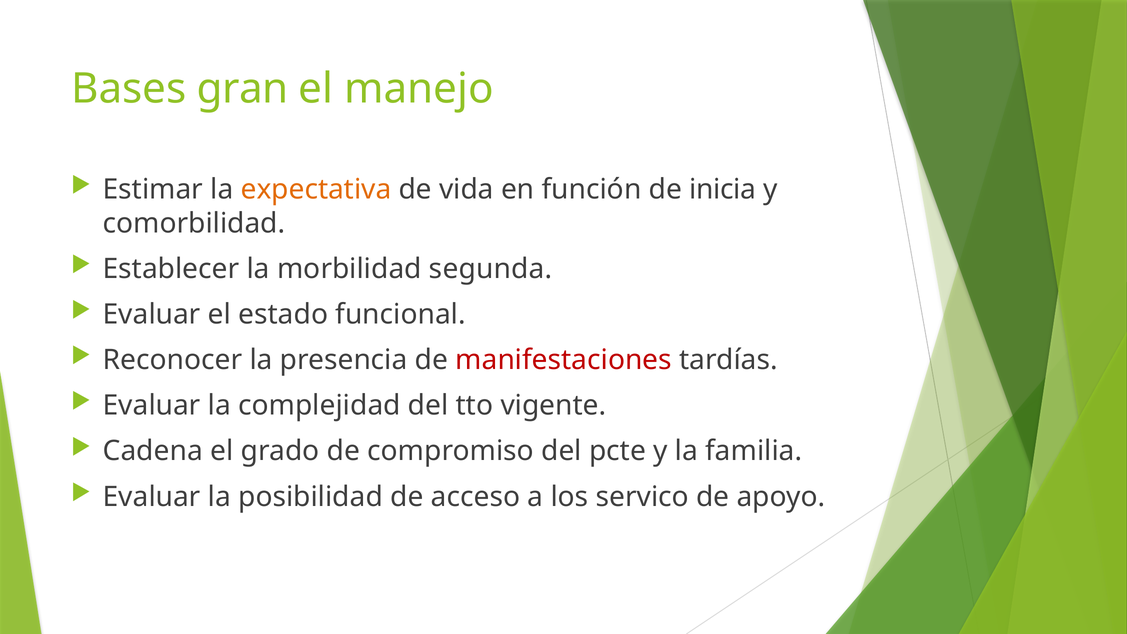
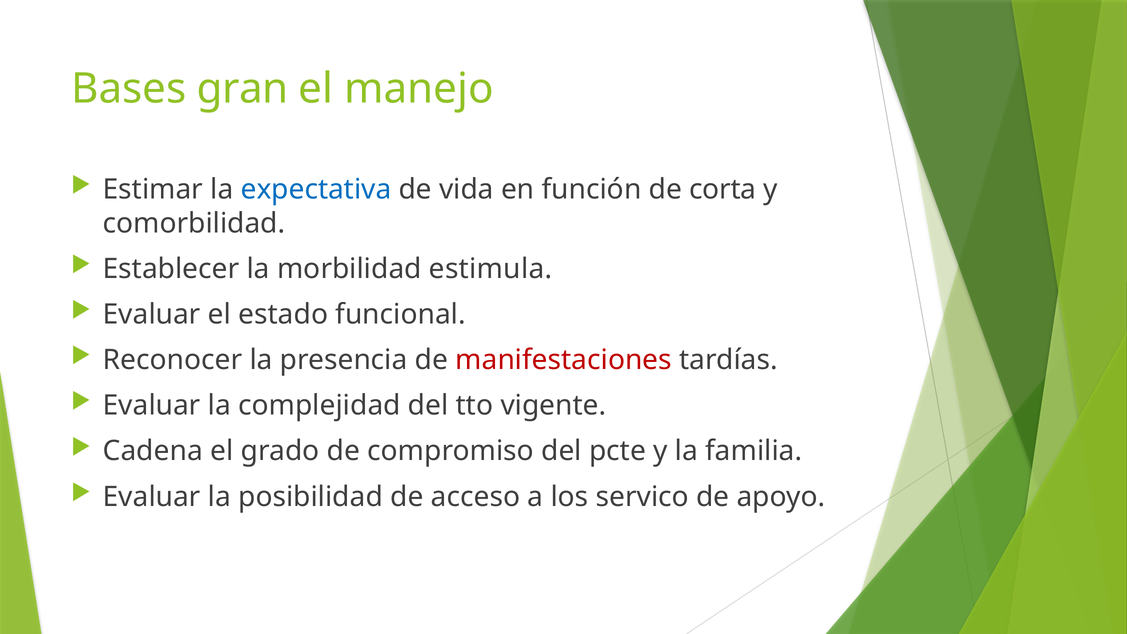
expectativa colour: orange -> blue
inicia: inicia -> corta
segunda: segunda -> estimula
